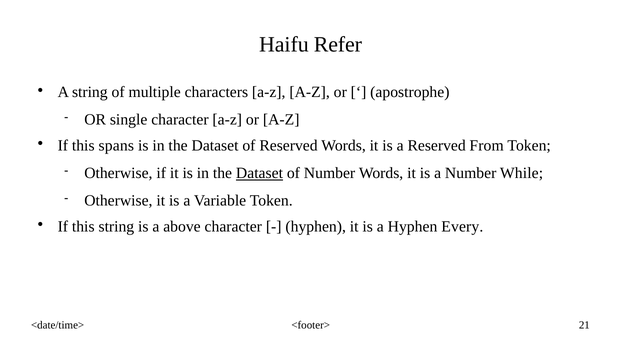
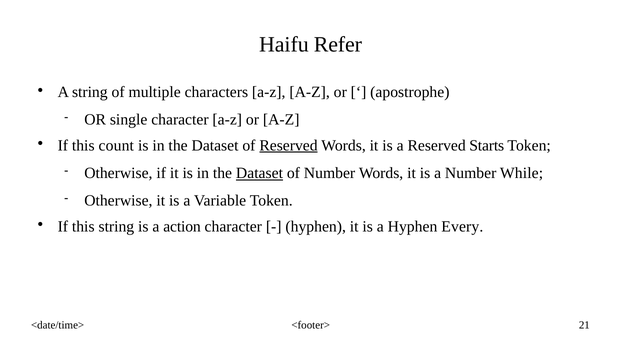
spans: spans -> count
Reserved at (289, 146) underline: none -> present
From: From -> Starts
above: above -> action
